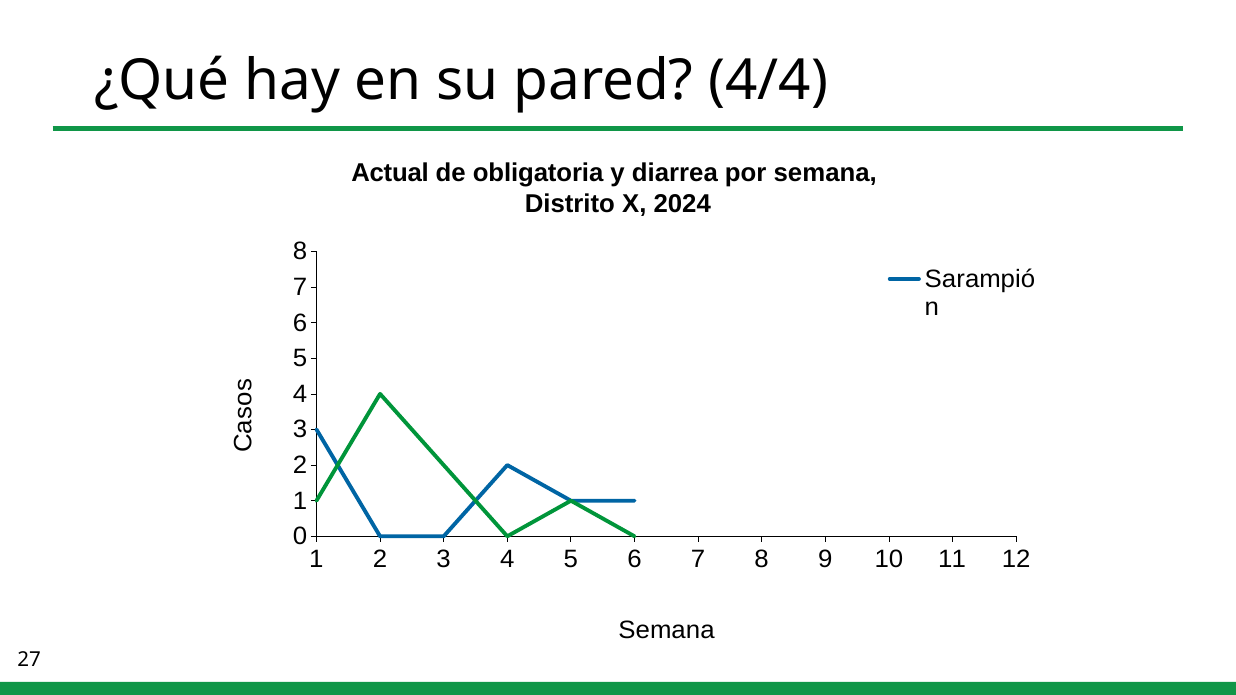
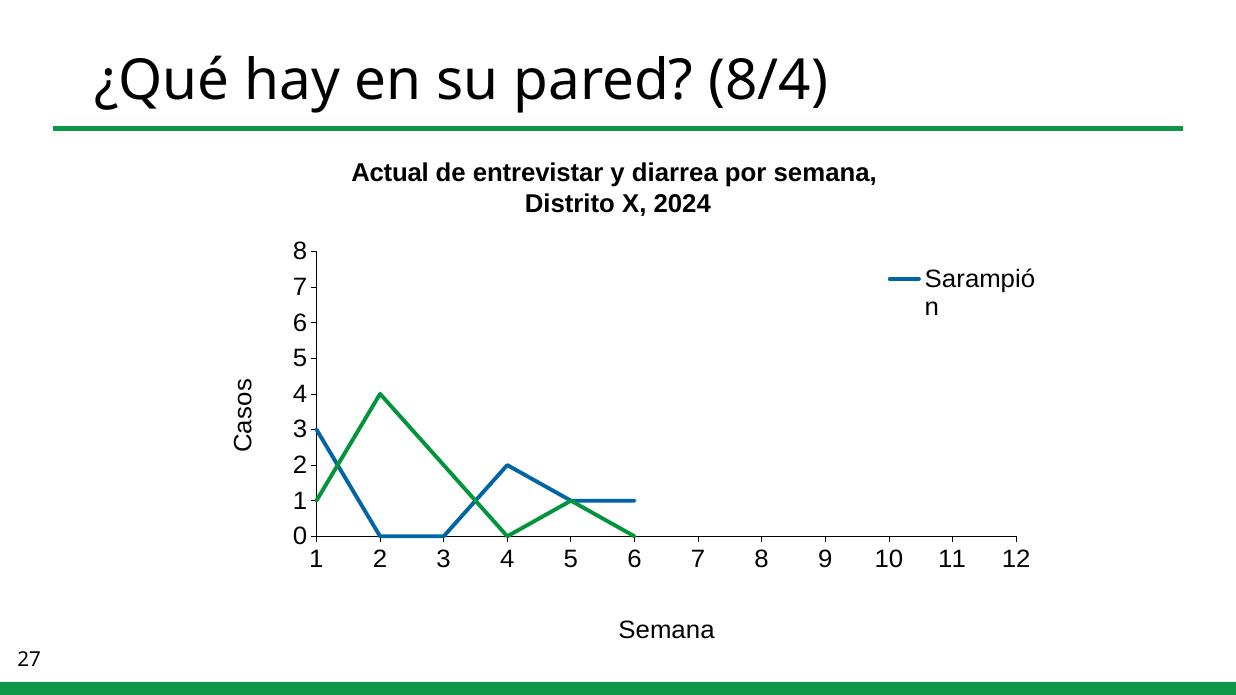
4/4: 4/4 -> 8/4
obligatoria: obligatoria -> entrevistar
